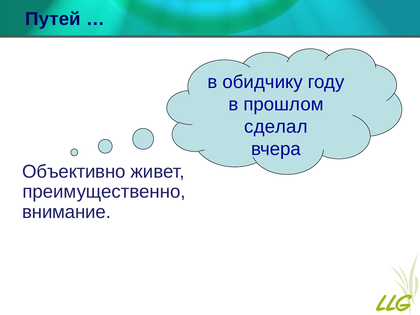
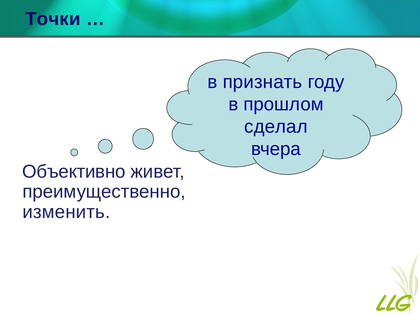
Путей: Путей -> Точки
обидчику: обидчику -> признать
внимание: внимание -> изменить
